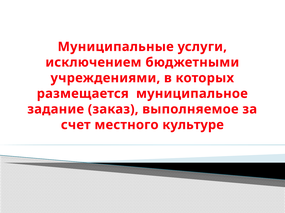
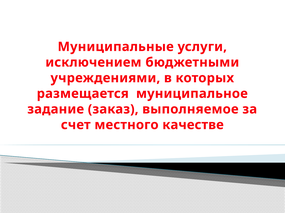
культуре: культуре -> качестве
